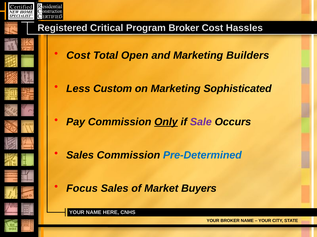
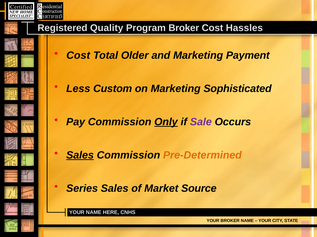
Critical: Critical -> Quality
Open: Open -> Older
Builders: Builders -> Payment
Sales at (80, 156) underline: none -> present
Pre-Determined colour: blue -> orange
Focus: Focus -> Series
Buyers: Buyers -> Source
